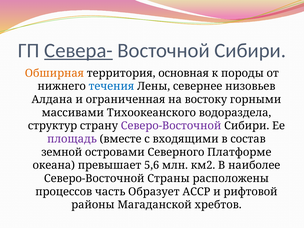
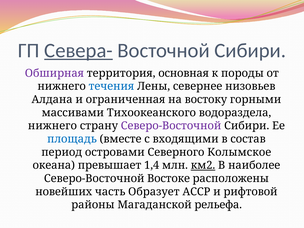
Обширная colour: orange -> purple
структур at (53, 126): структур -> нижнего
площадь colour: purple -> blue
земной: земной -> период
Платформе: Платформе -> Колымское
5,6: 5,6 -> 1,4
км2 underline: none -> present
Страны: Страны -> Востоке
процессов: процессов -> новейших
хребтов: хребтов -> рельефа
